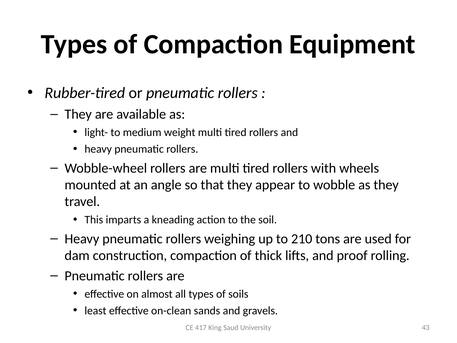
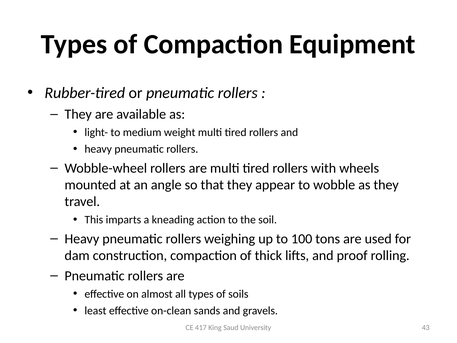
210: 210 -> 100
